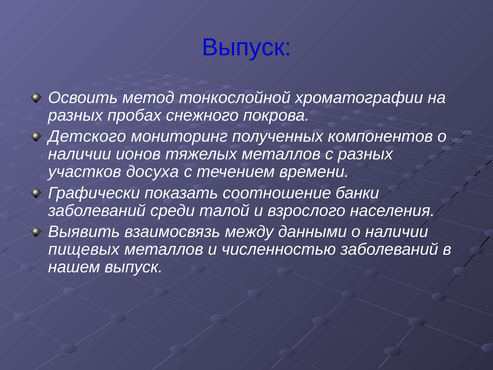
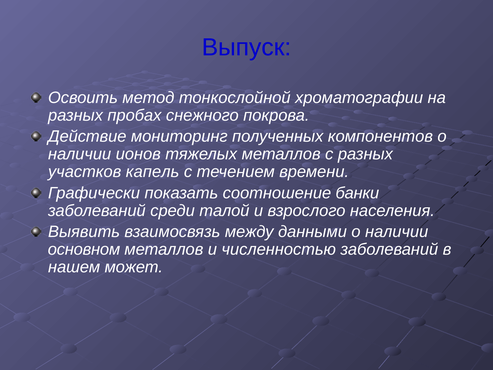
Детского: Детского -> Действие
досуха: досуха -> капель
пищевых: пищевых -> основном
нашем выпуск: выпуск -> может
